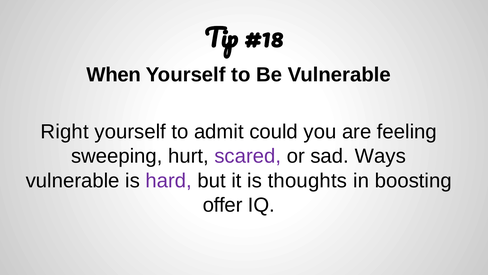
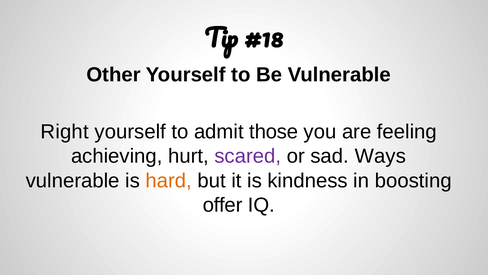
When: When -> Other
could: could -> those
sweeping: sweeping -> achieving
hard colour: purple -> orange
thoughts: thoughts -> kindness
